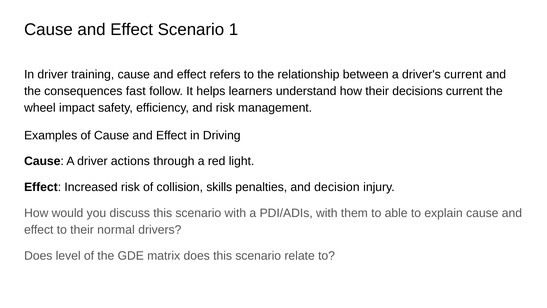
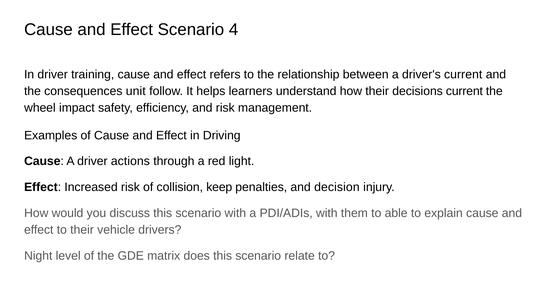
1: 1 -> 4
fast: fast -> unit
skills: skills -> keep
normal: normal -> vehicle
Does at (38, 255): Does -> Night
